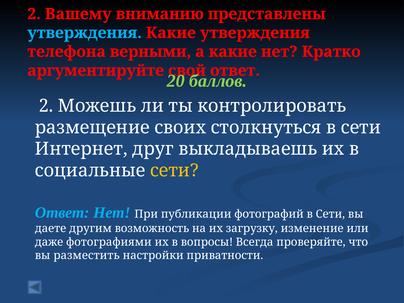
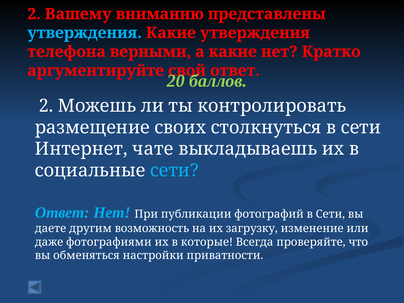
друг: друг -> чате
сети at (174, 171) colour: yellow -> light blue
вопросы: вопросы -> которые
разместить: разместить -> обменяться
